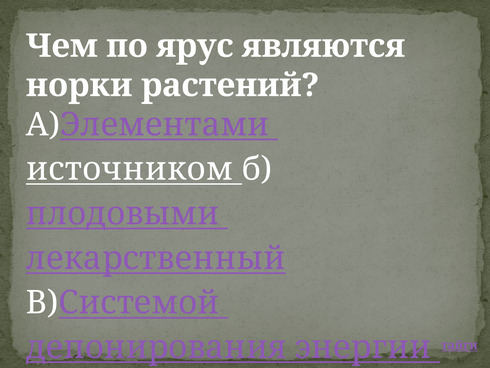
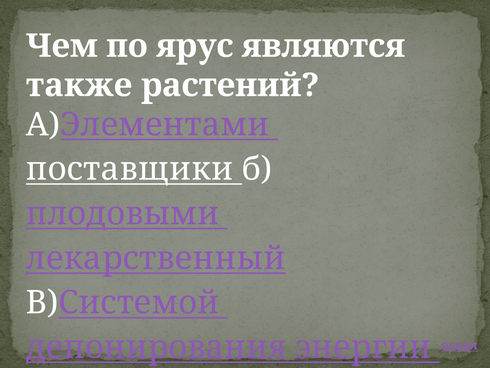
норки: норки -> также
источником: источником -> поставщики
тайги: тайги -> оскал
